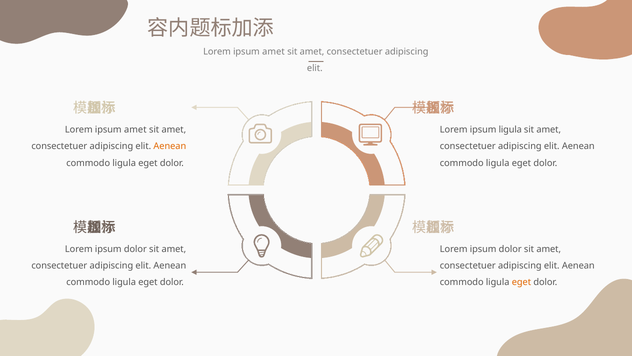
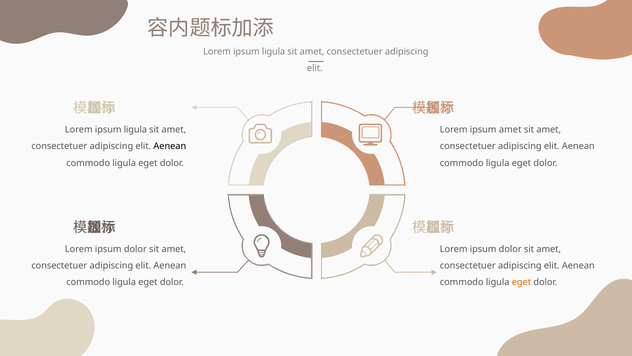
amet at (273, 52): amet -> ligula
amet at (135, 130): amet -> ligula
ipsum ligula: ligula -> amet
Aenean at (170, 146) colour: orange -> black
